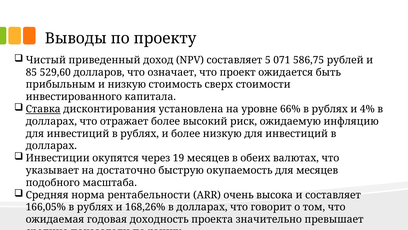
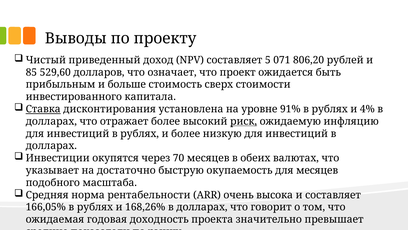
586,75: 586,75 -> 806,20
и низкую: низкую -> больше
66%: 66% -> 91%
риск underline: none -> present
19: 19 -> 70
